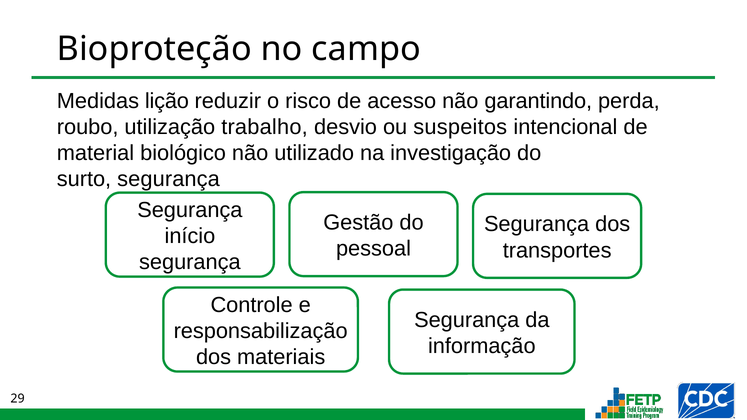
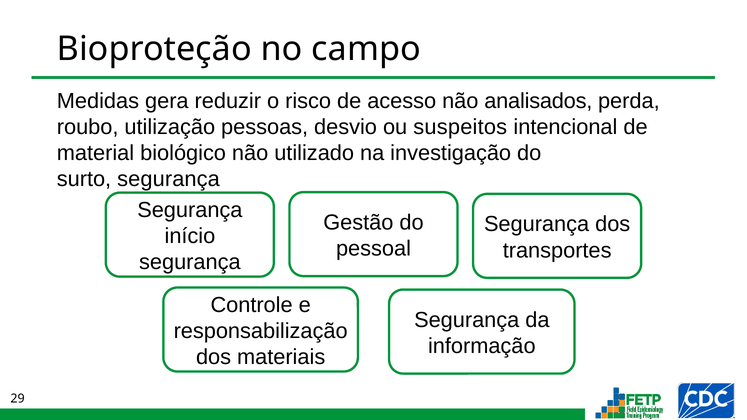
lição: lição -> gera
garantindo: garantindo -> analisados
trabalho: trabalho -> pessoas
